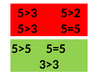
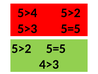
5>3 at (27, 13): 5>3 -> 5>4
5>5 at (21, 48): 5>5 -> 5>2
3>3: 3>3 -> 4>3
